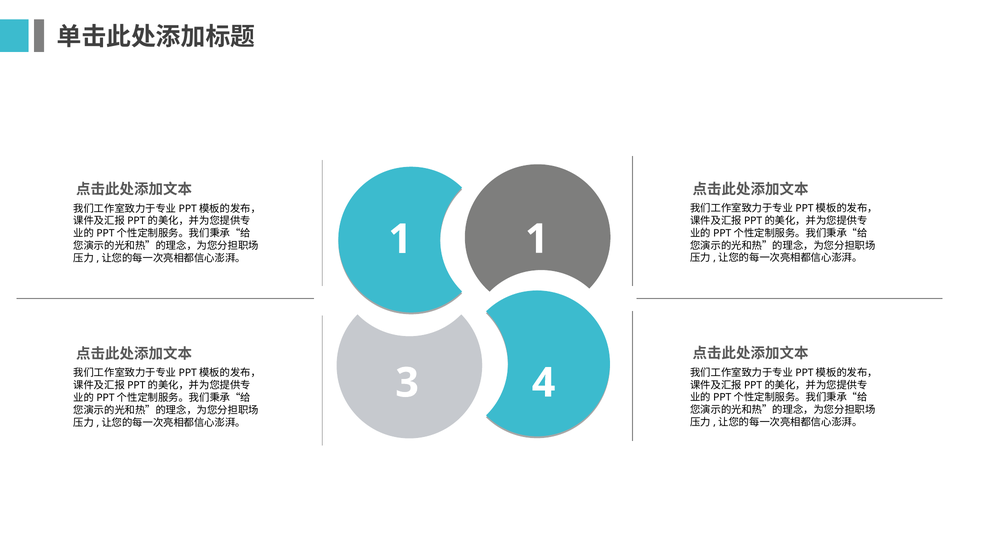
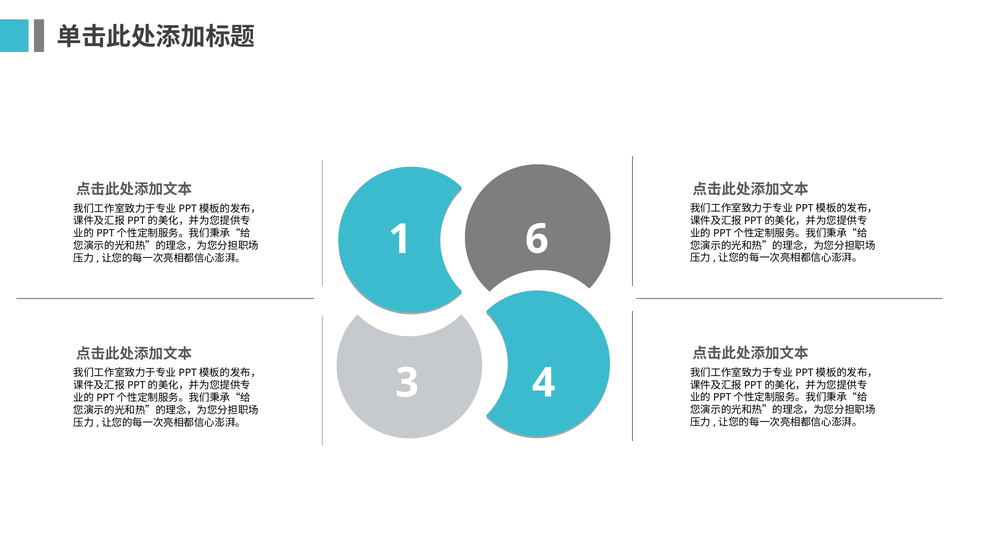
1 1: 1 -> 6
